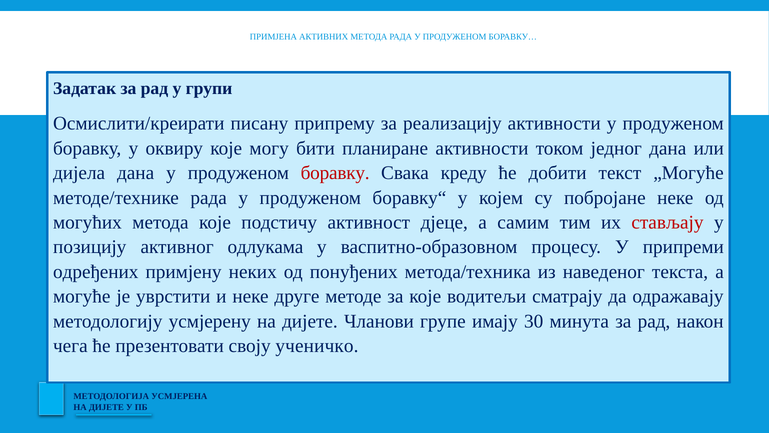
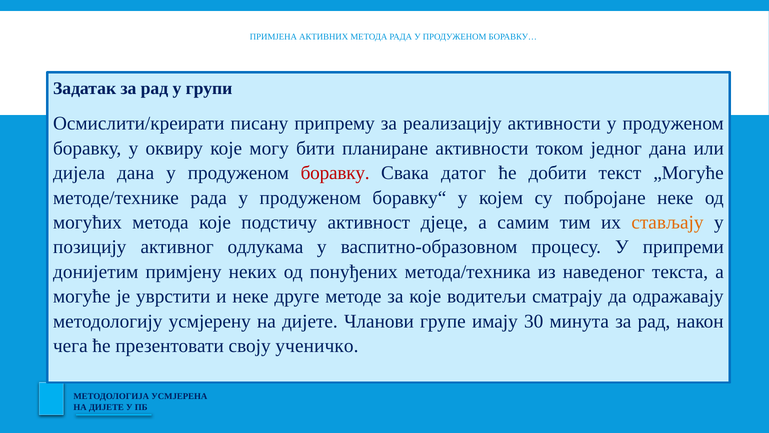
креду: креду -> датог
стављају colour: red -> orange
одређених: одређених -> донијетим
